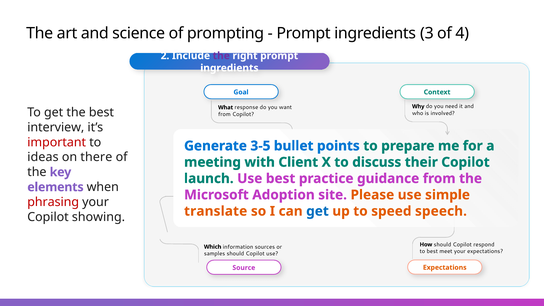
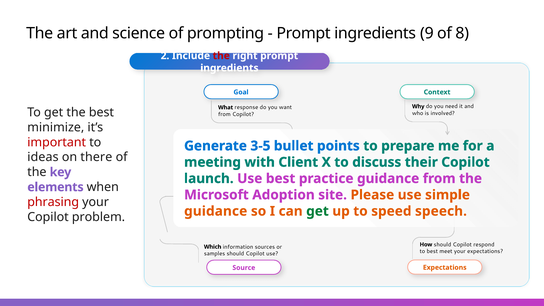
3: 3 -> 9
4: 4 -> 8
the at (221, 56) colour: purple -> red
interview: interview -> minimize
translate at (216, 211): translate -> guidance
get at (317, 211) colour: blue -> green
showing: showing -> problem
